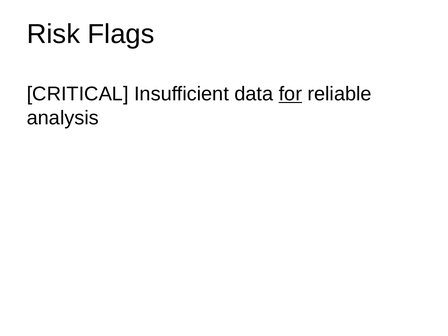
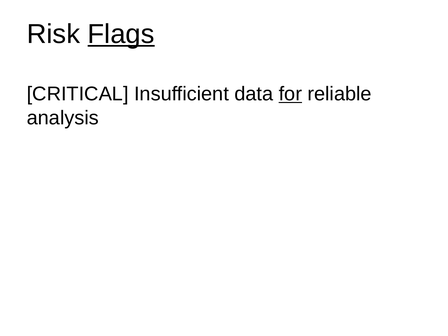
Flags underline: none -> present
